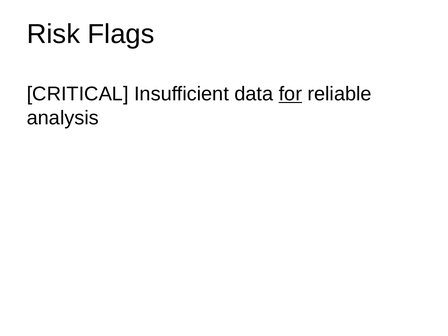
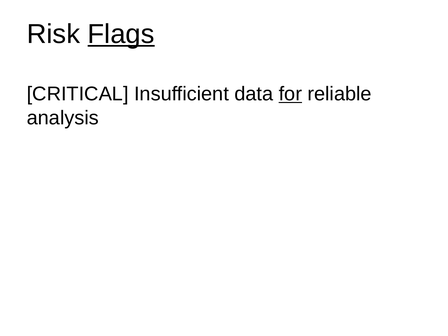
Flags underline: none -> present
